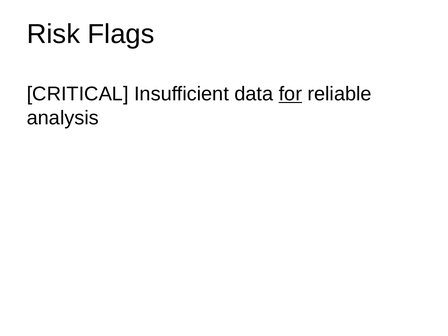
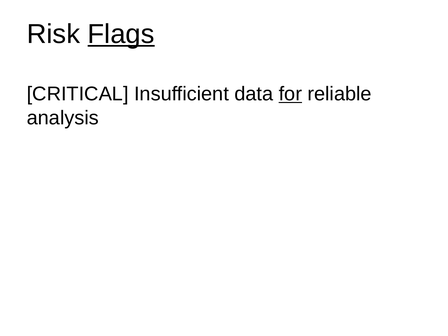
Flags underline: none -> present
